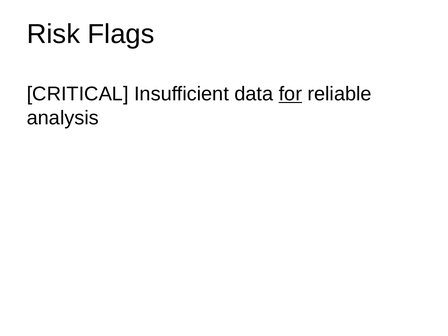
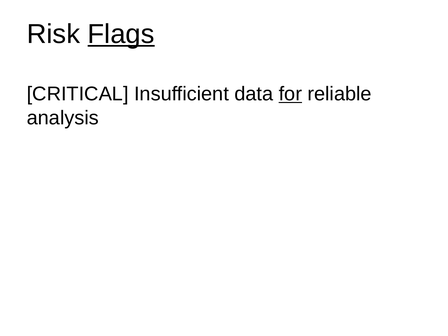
Flags underline: none -> present
